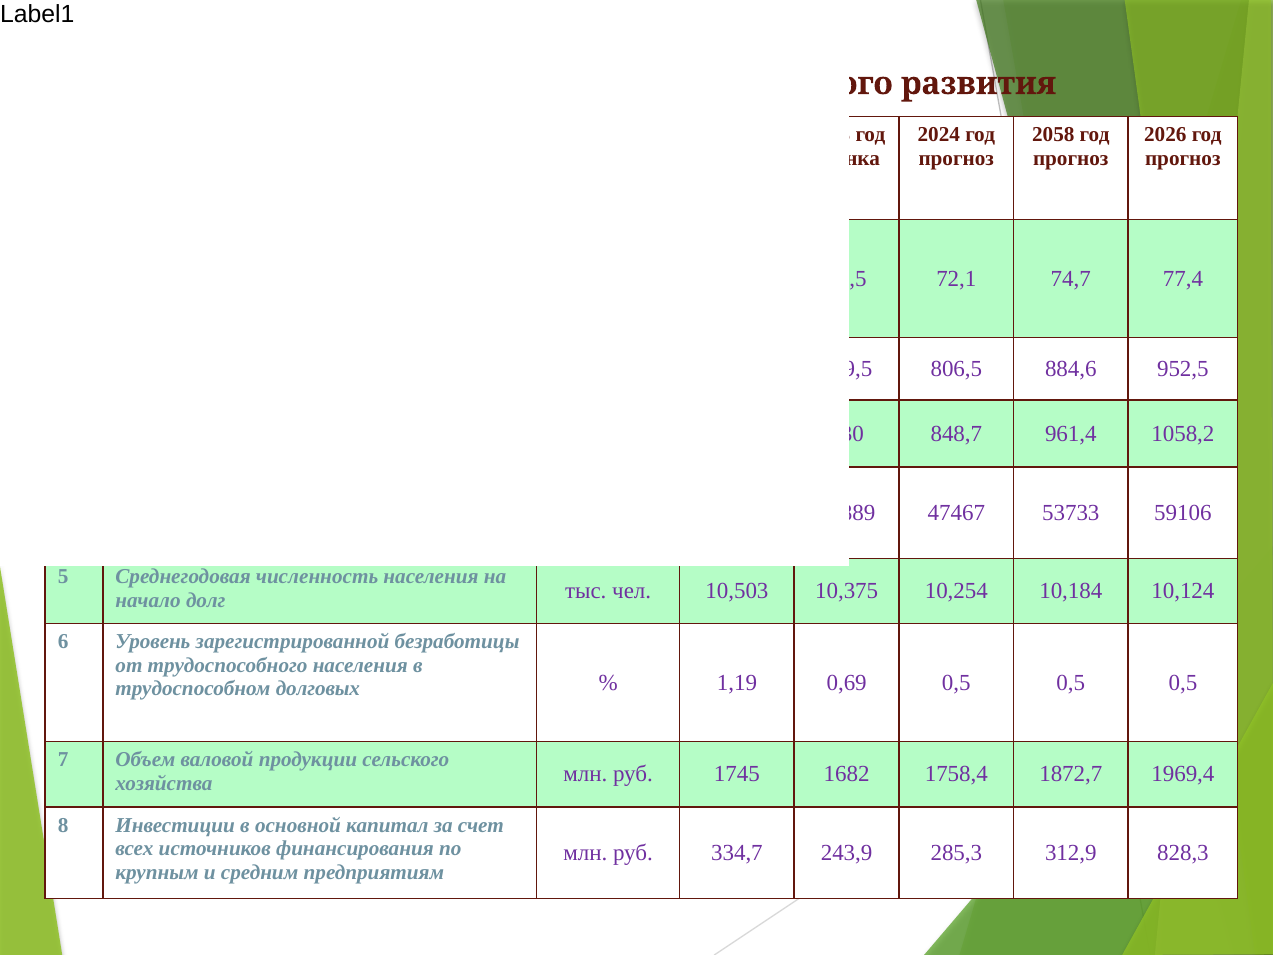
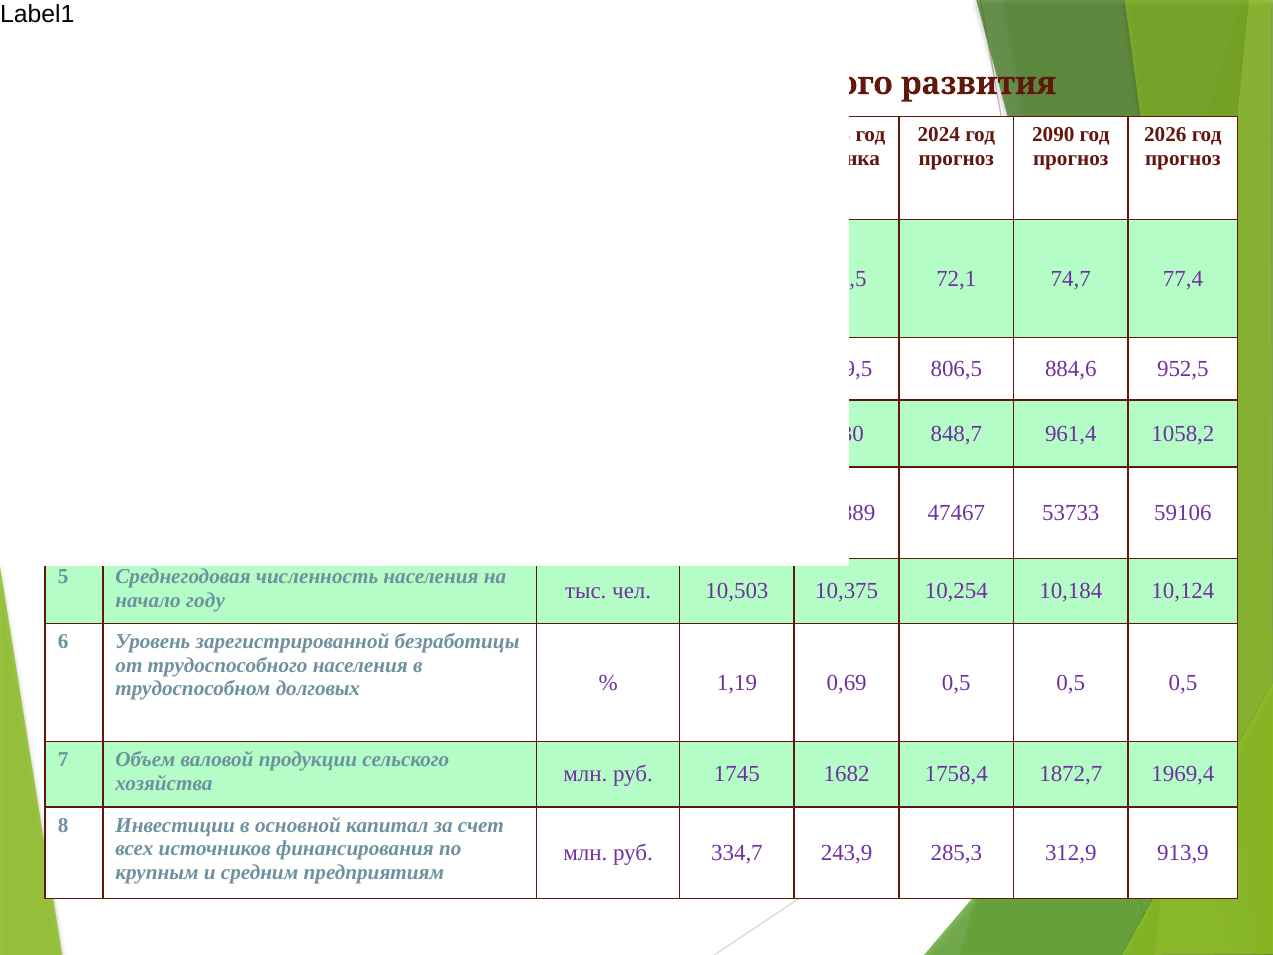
2058: 2058 -> 2090
долг: долг -> году
828,3: 828,3 -> 913,9
